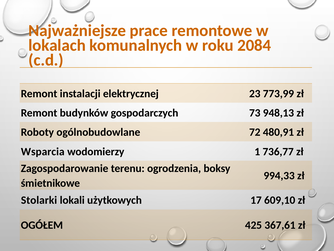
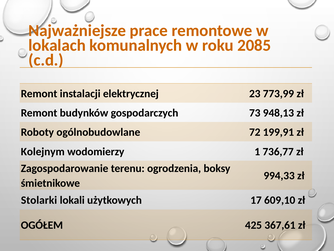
2084: 2084 -> 2085
480,91: 480,91 -> 199,91
Wsparcia: Wsparcia -> Kolejnym
